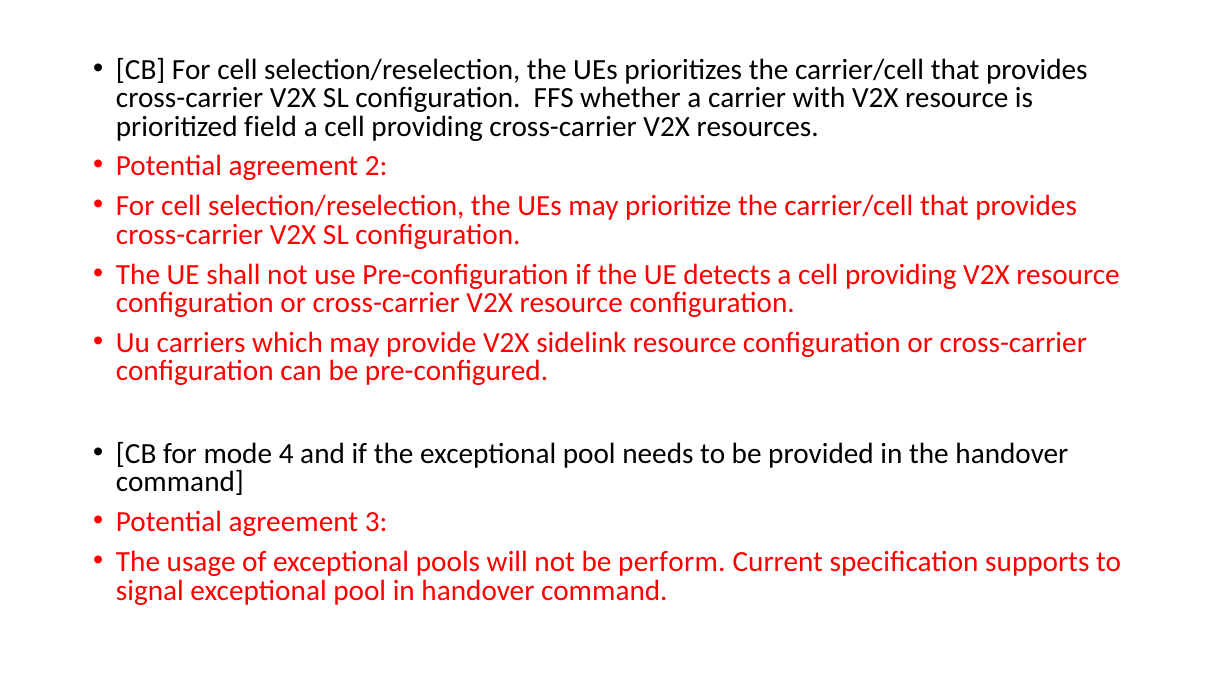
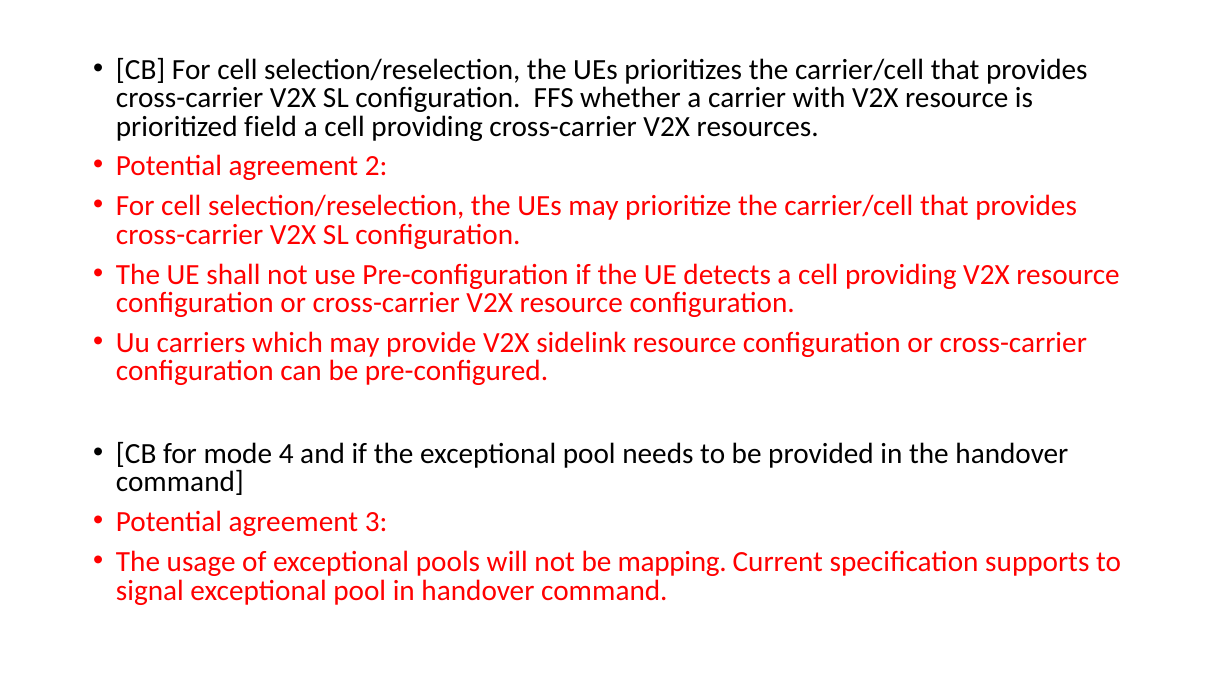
perform: perform -> mapping
